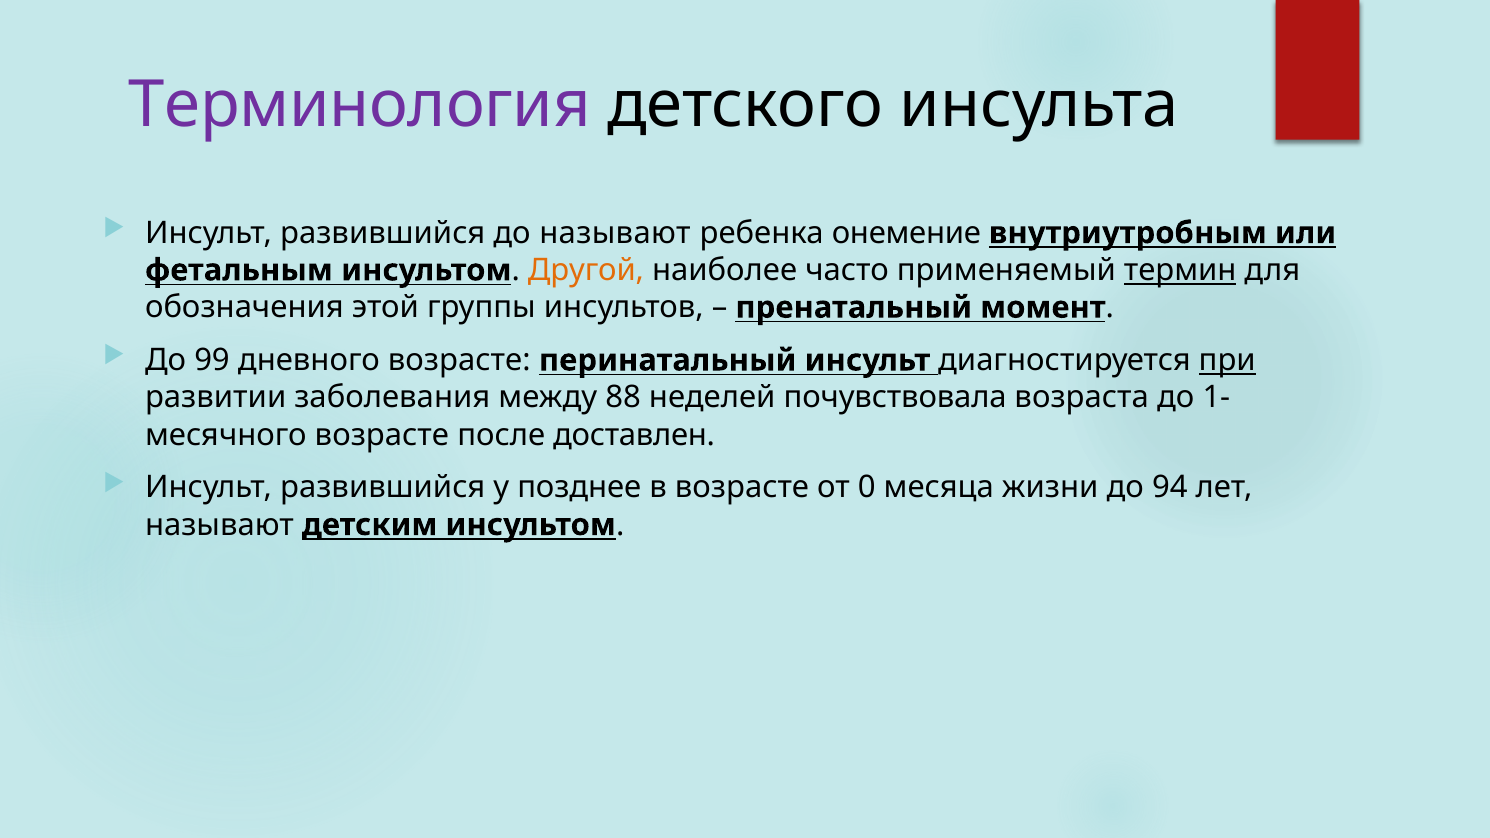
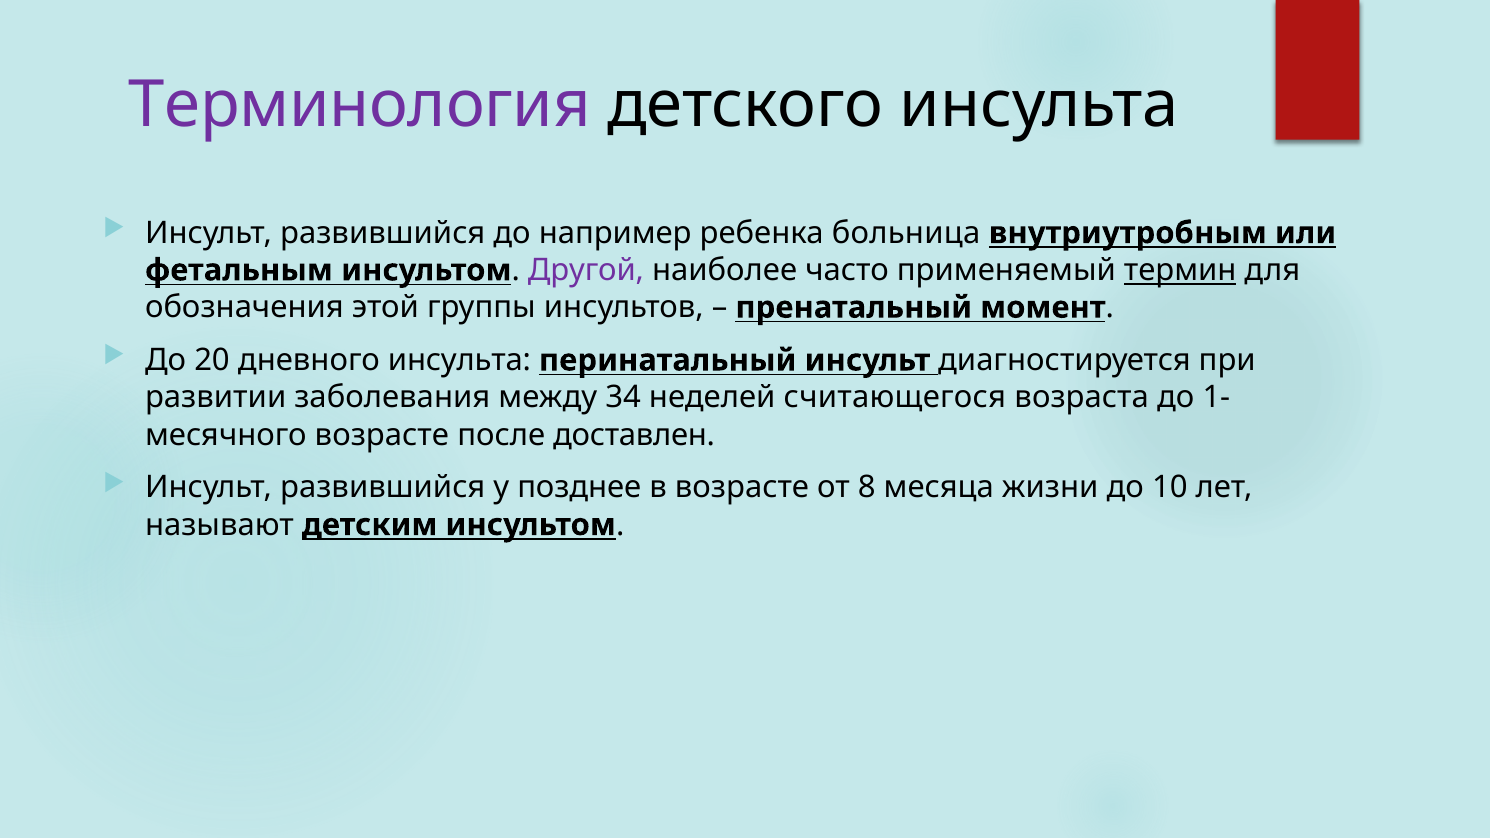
до называют: называют -> например
онемение: онемение -> больница
Другой colour: orange -> purple
99: 99 -> 20
дневного возрасте: возрасте -> инсульта
при underline: present -> none
88: 88 -> 34
почувствовала: почувствовала -> считающегося
0: 0 -> 8
94: 94 -> 10
